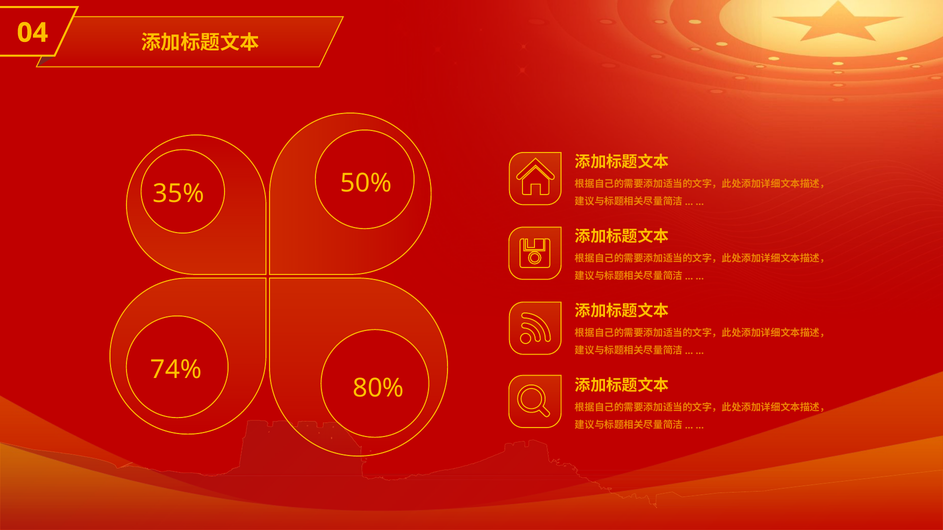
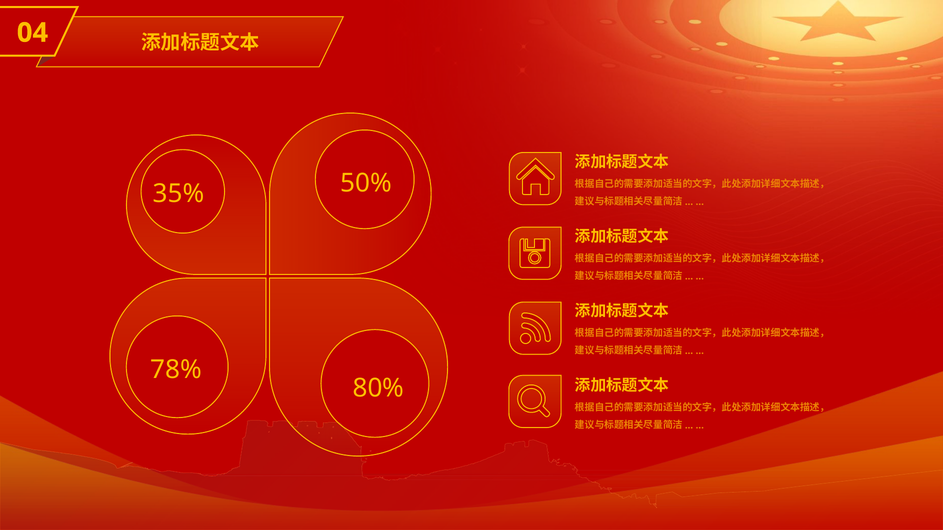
74%: 74% -> 78%
